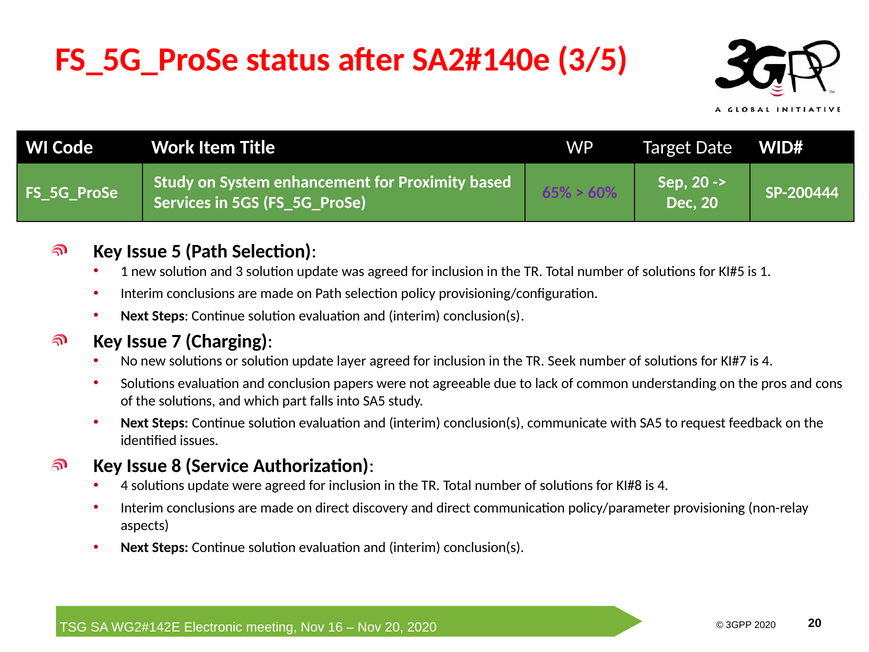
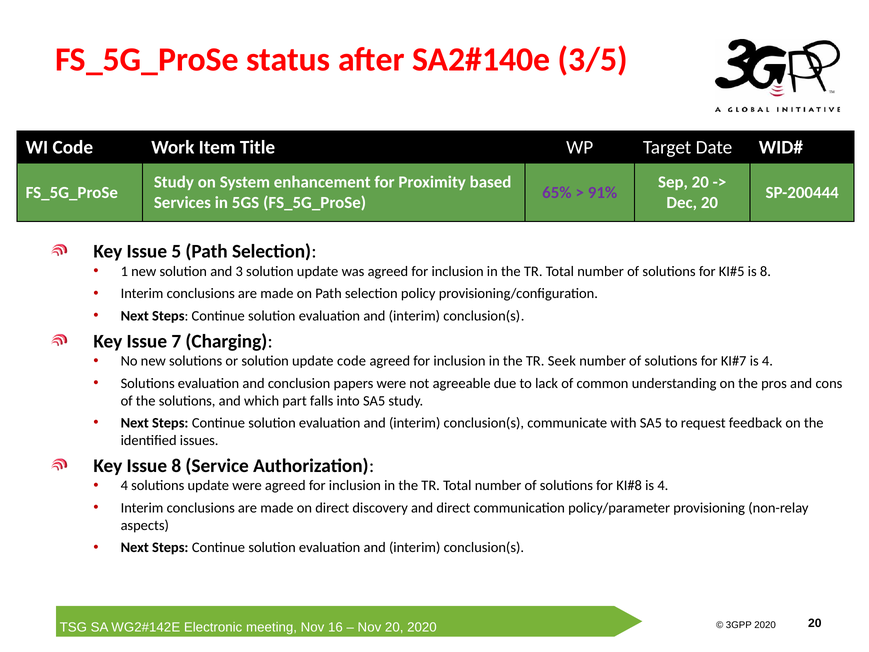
60%: 60% -> 91%
is 1: 1 -> 8
update layer: layer -> code
